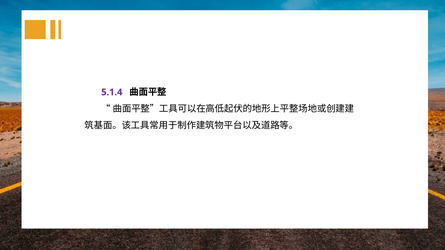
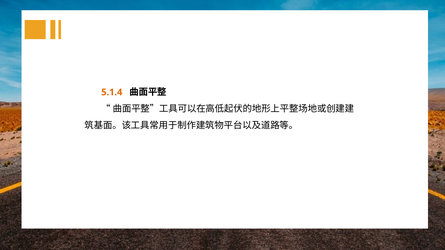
5.1.4 colour: purple -> orange
